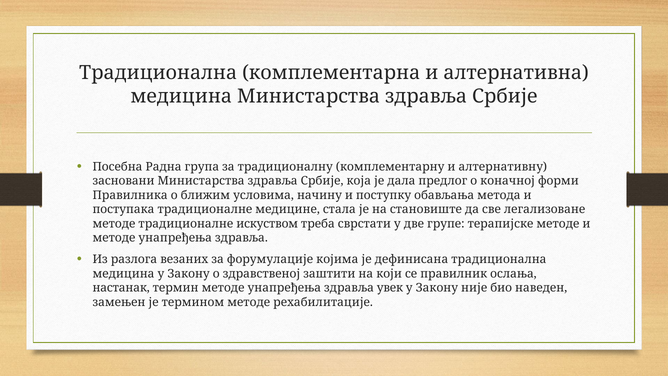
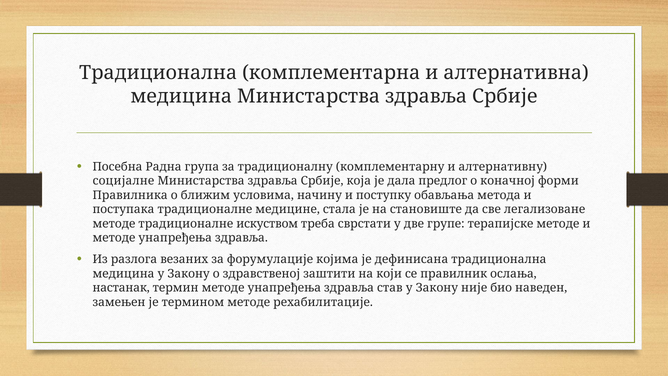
засновани: засновани -> социјалне
увек: увек -> став
